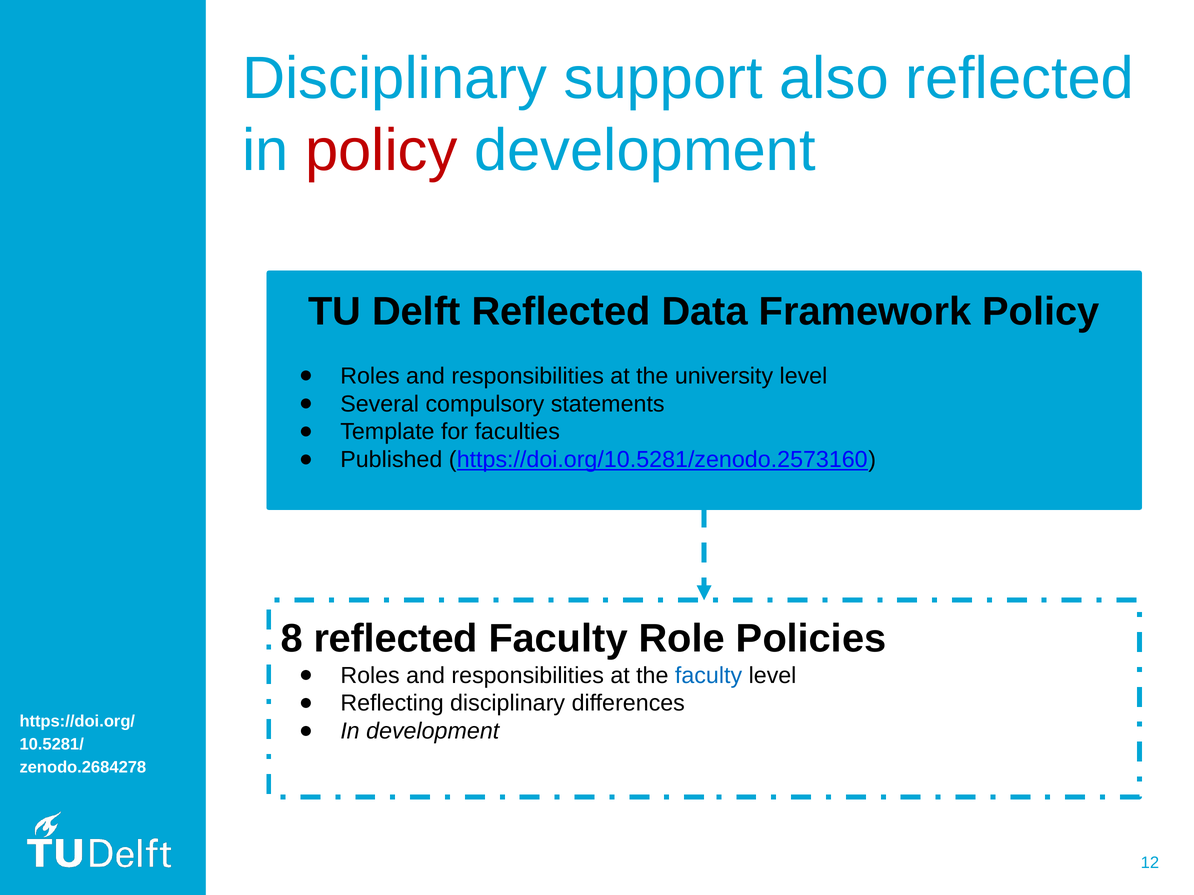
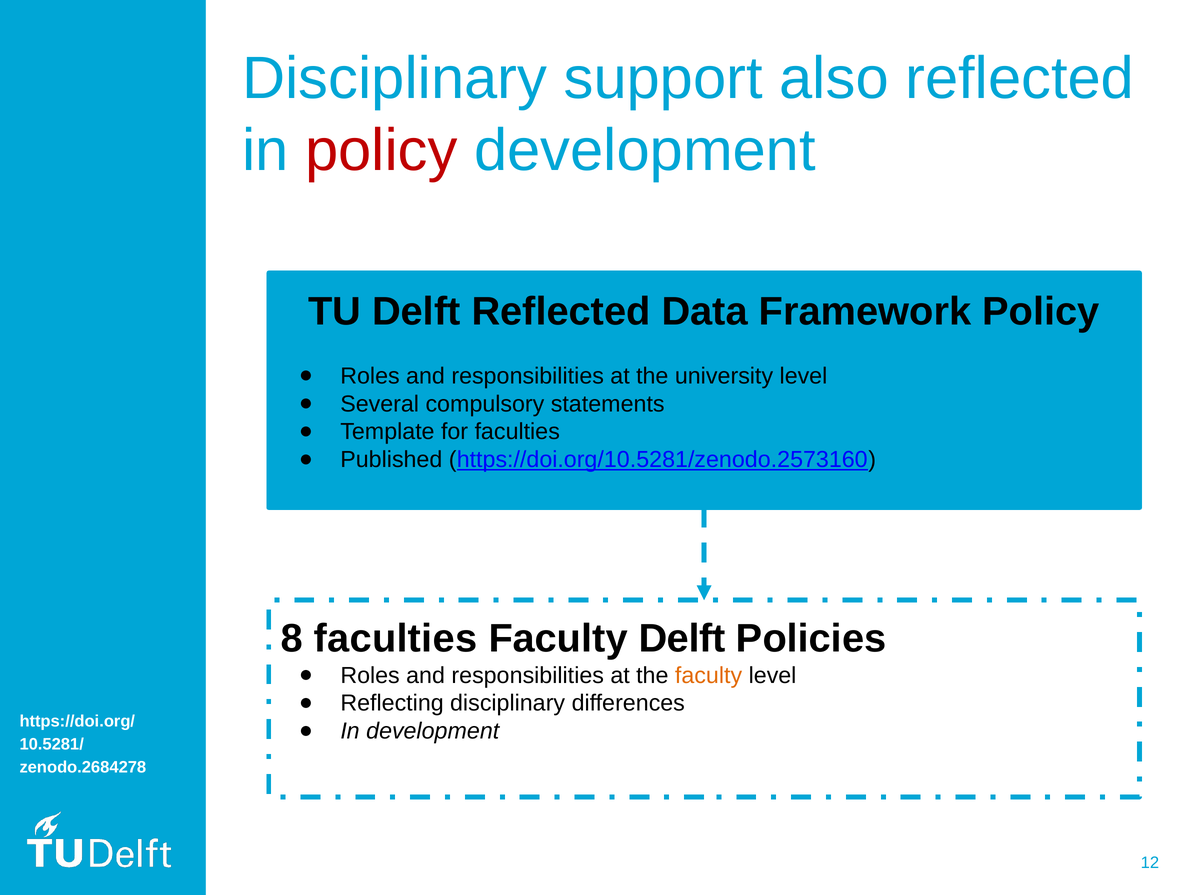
8 reflected: reflected -> faculties
Faculty Role: Role -> Delft
faculty at (709, 676) colour: blue -> orange
